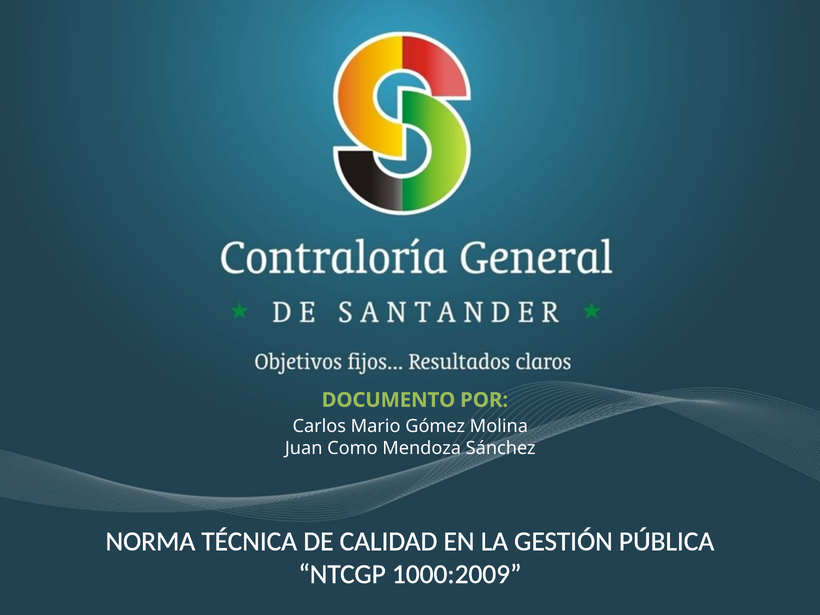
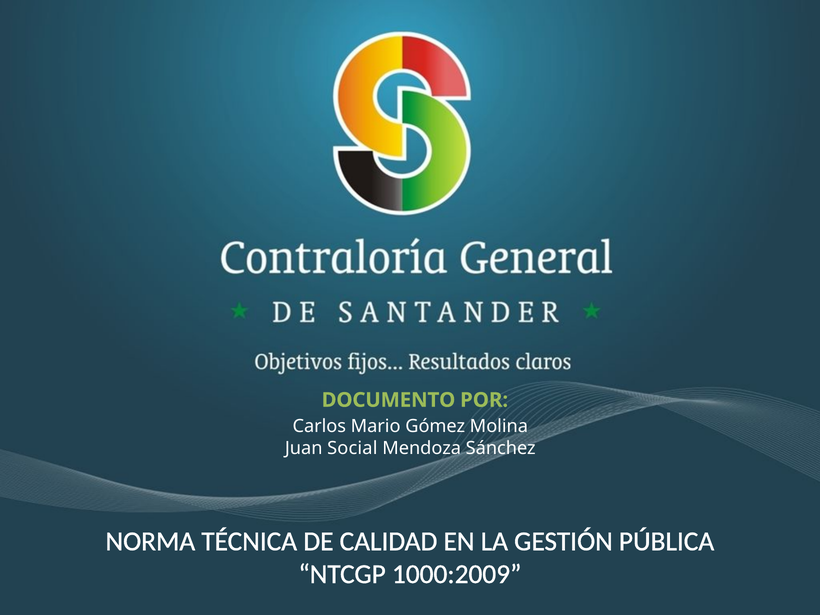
Como: Como -> Social
